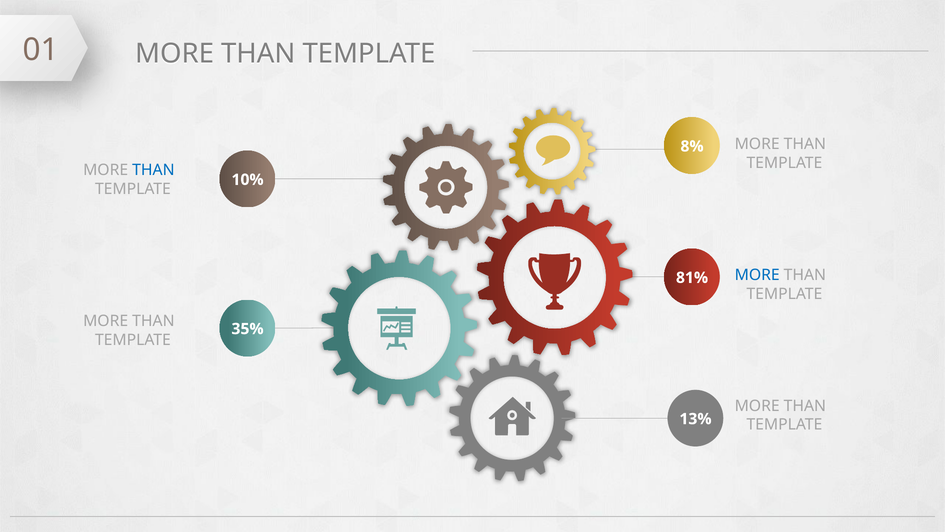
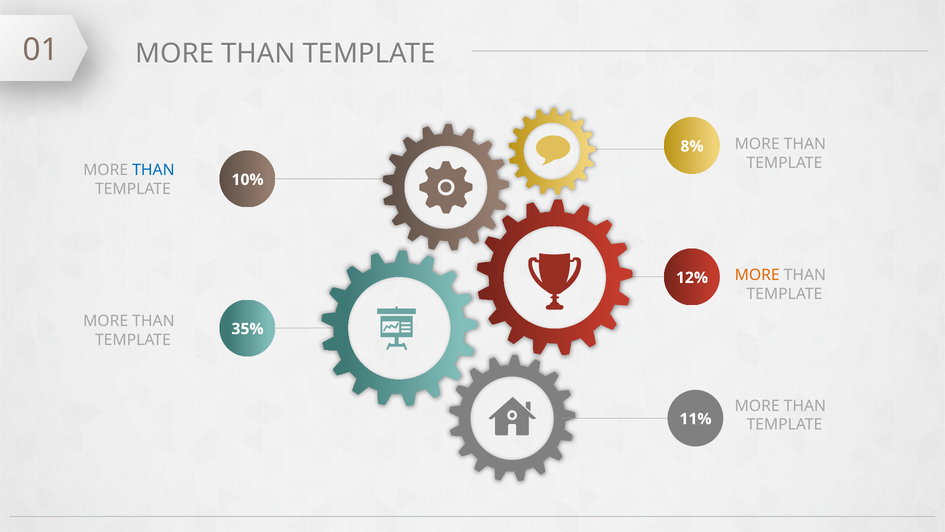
MORE at (757, 275) colour: blue -> orange
81%: 81% -> 12%
13%: 13% -> 11%
